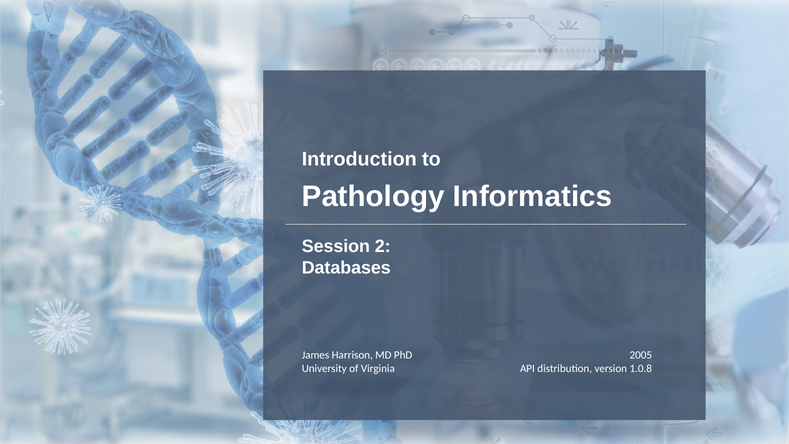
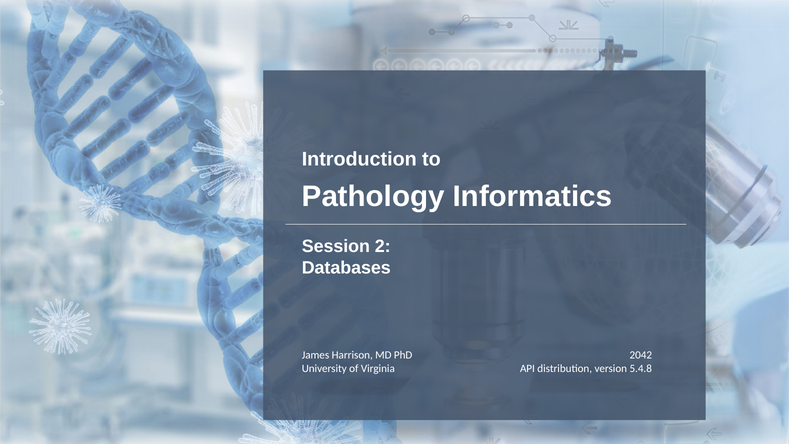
2005: 2005 -> 2042
1.0.8: 1.0.8 -> 5.4.8
